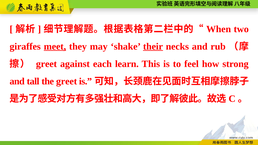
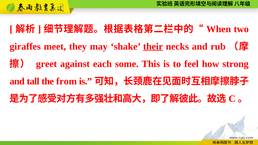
meet underline: present -> none
learn: learn -> some
the greet: greet -> from
